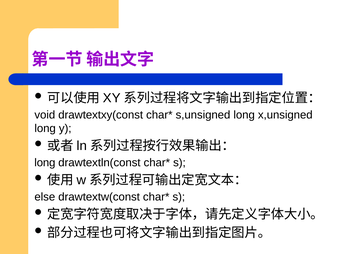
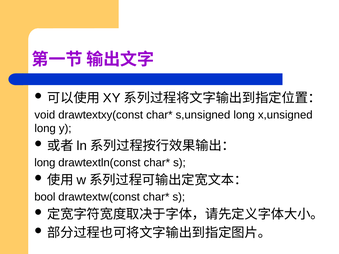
else: else -> bool
